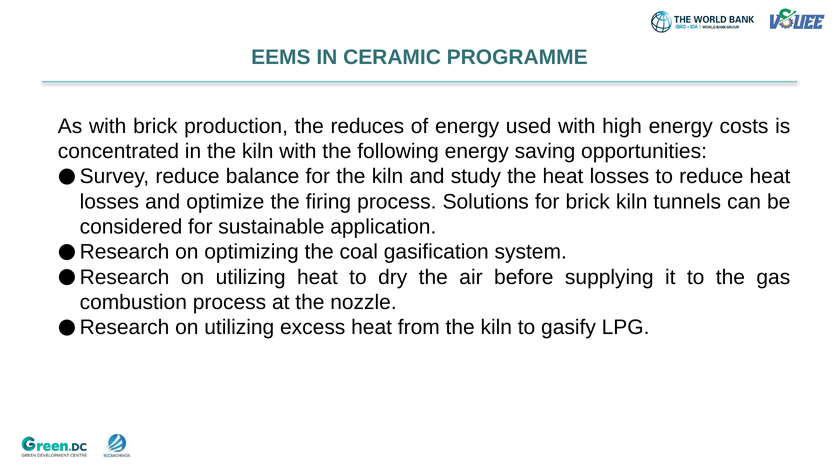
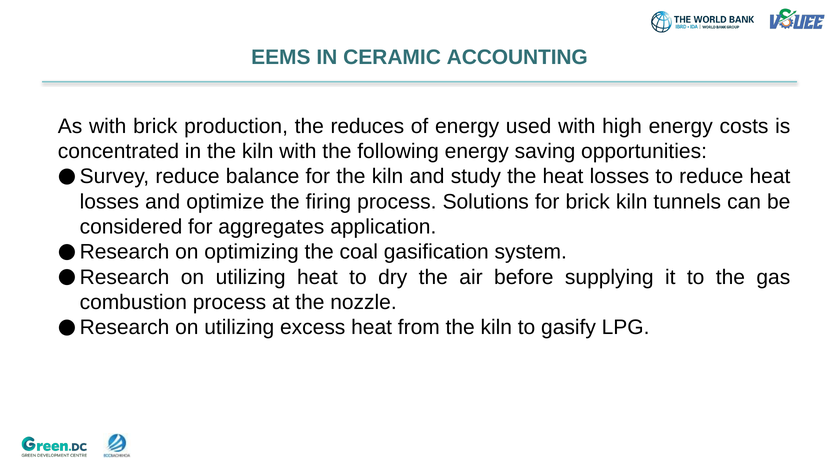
PROGRAMME: PROGRAMME -> ACCOUNTING
sustainable: sustainable -> aggregates
